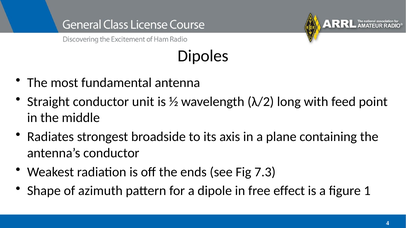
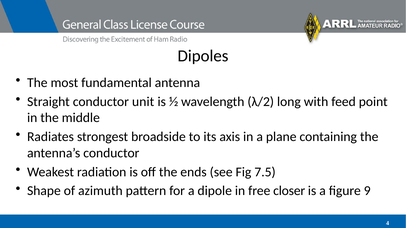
7.3: 7.3 -> 7.5
effect: effect -> closer
1: 1 -> 9
